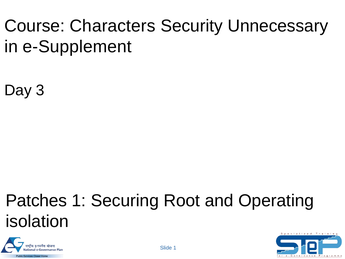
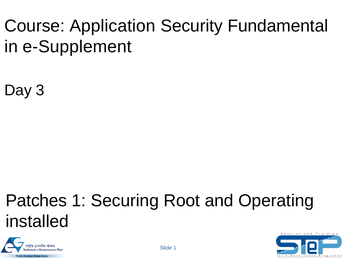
Characters: Characters -> Application
Unnecessary: Unnecessary -> Fundamental
isolation: isolation -> installed
